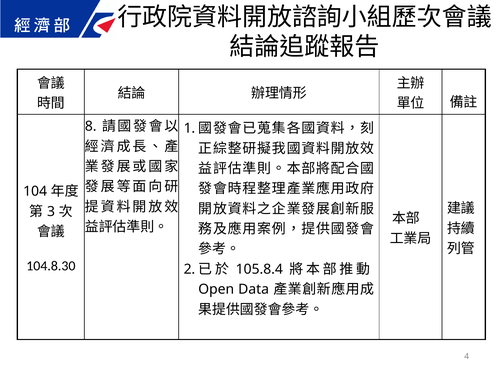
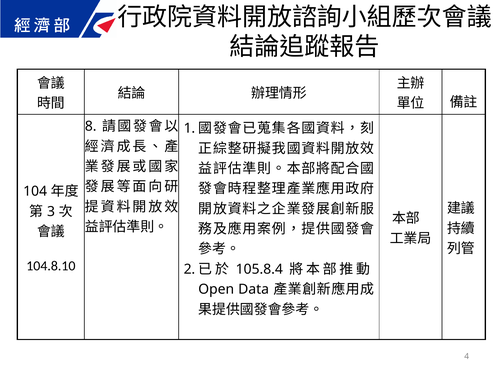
104.8.30: 104.8.30 -> 104.8.10
